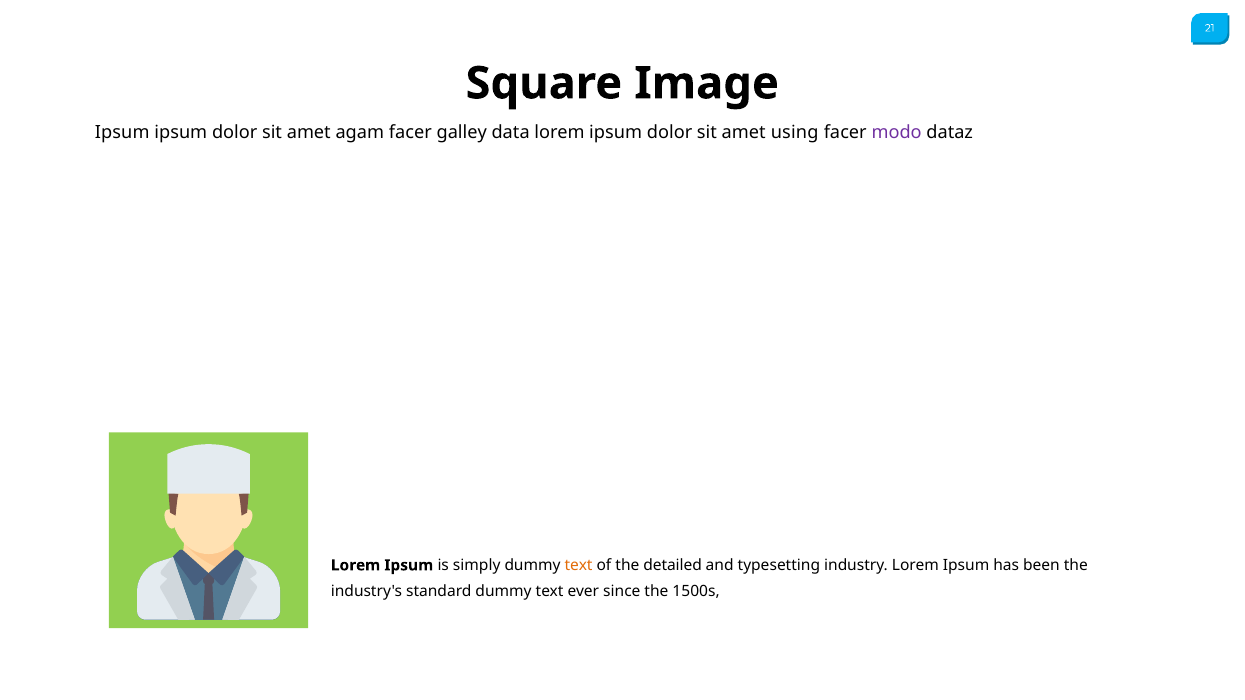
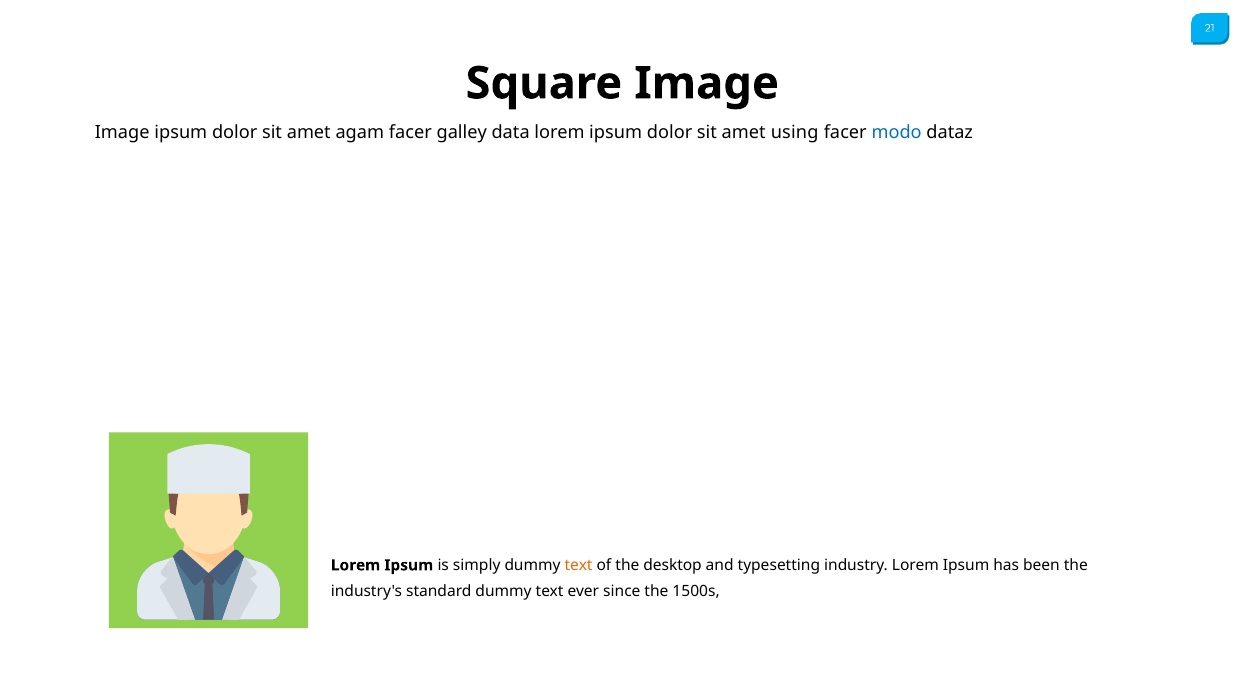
Ipsum at (122, 133): Ipsum -> Image
modo colour: purple -> blue
detailed: detailed -> desktop
